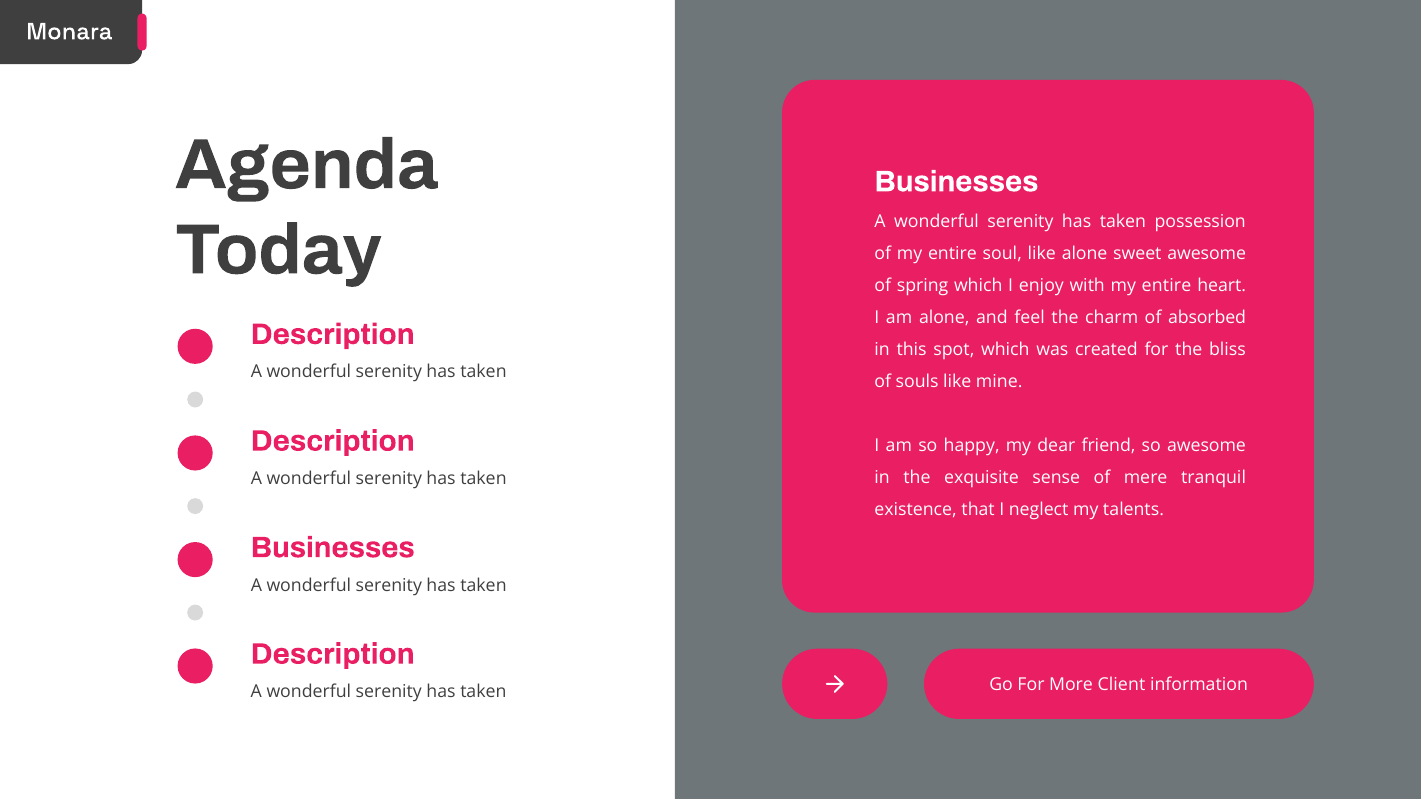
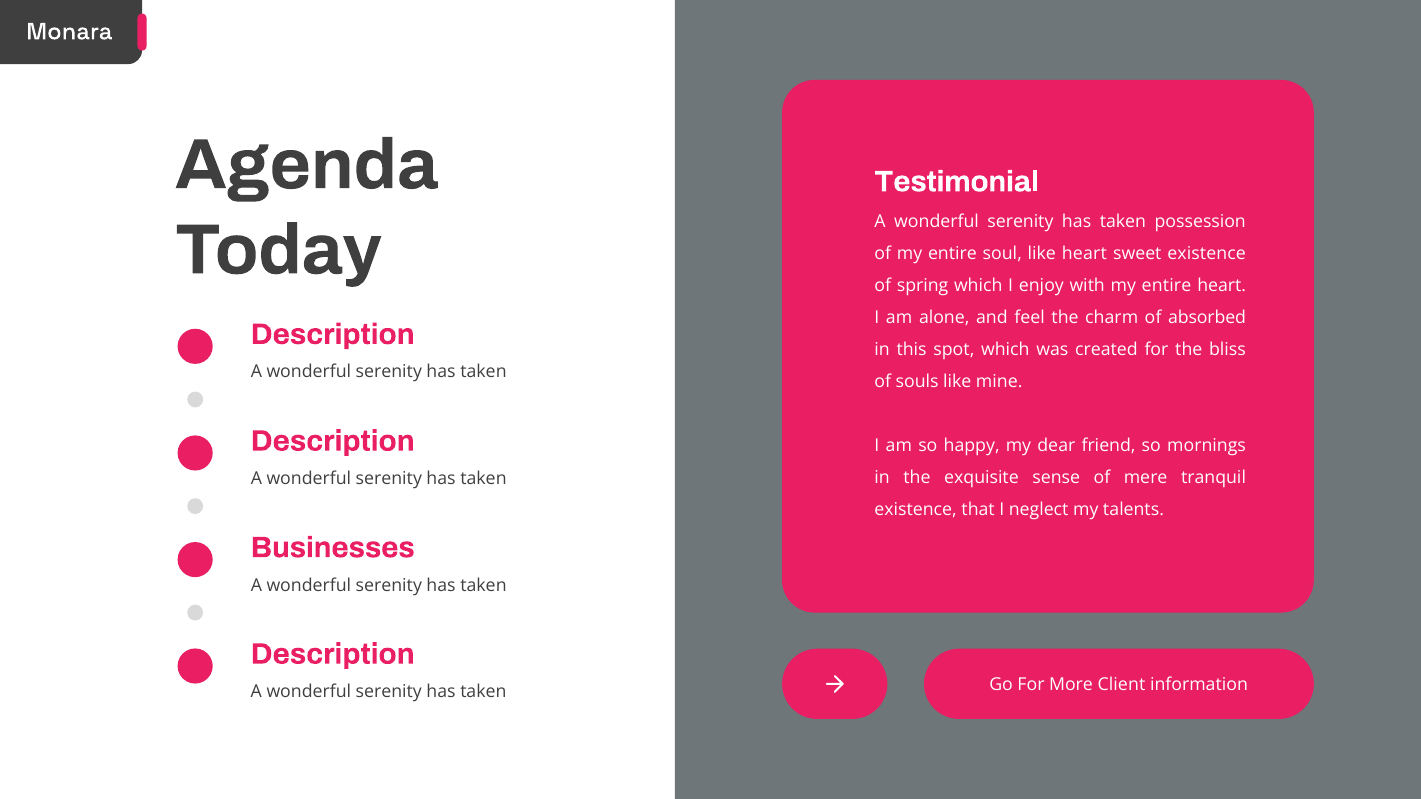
Businesses at (957, 182): Businesses -> Testimonial
like alone: alone -> heart
sweet awesome: awesome -> existence
so awesome: awesome -> mornings
